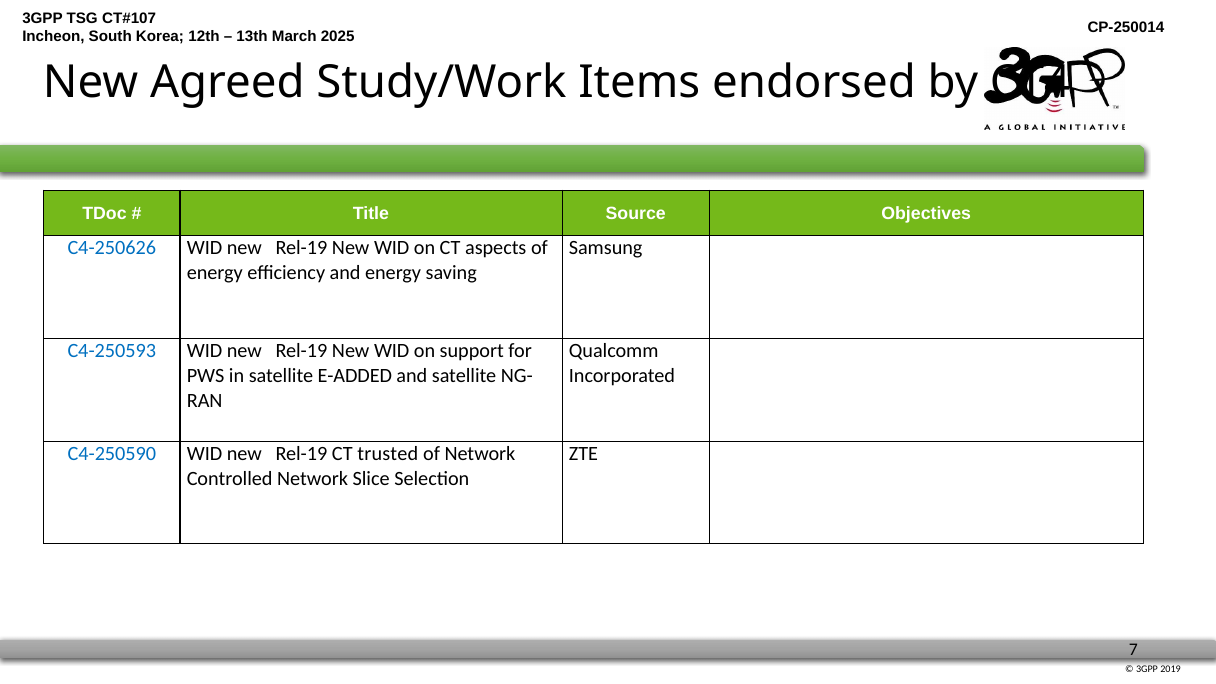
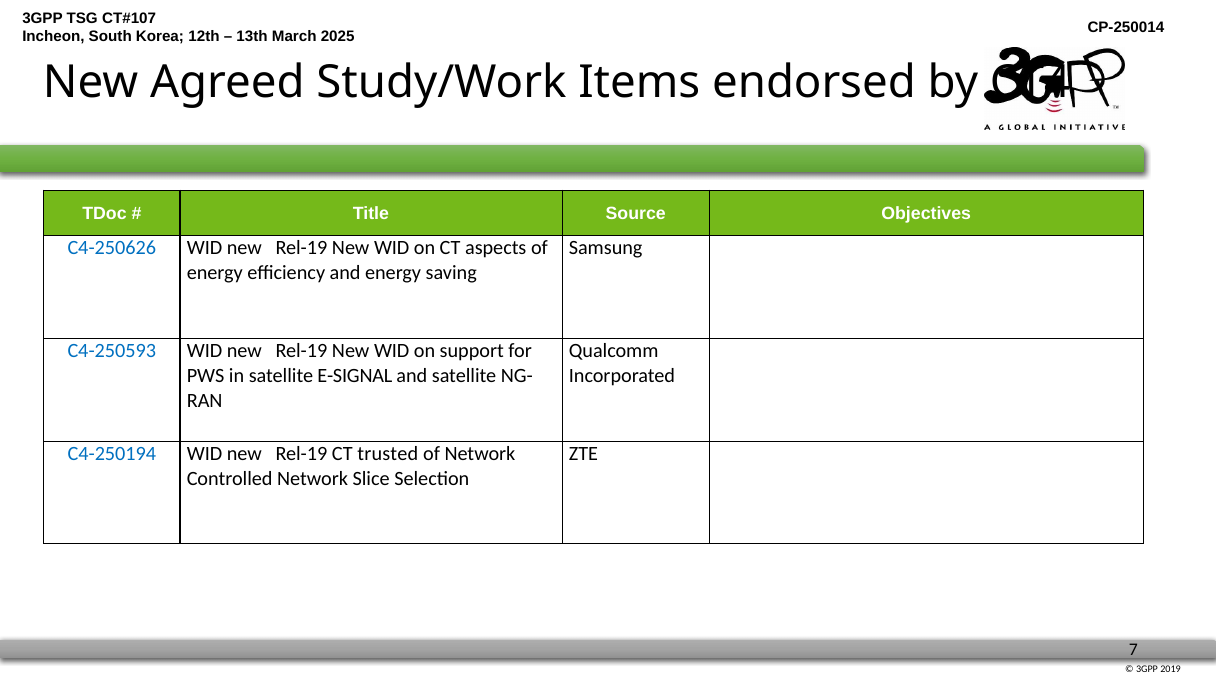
E-ADDED: E-ADDED -> E-SIGNAL
C4-250590: C4-250590 -> C4-250194
